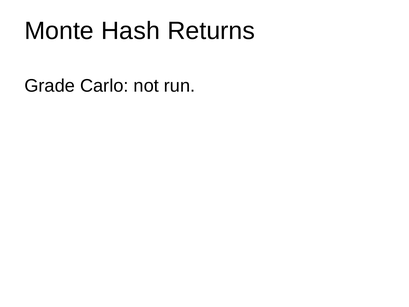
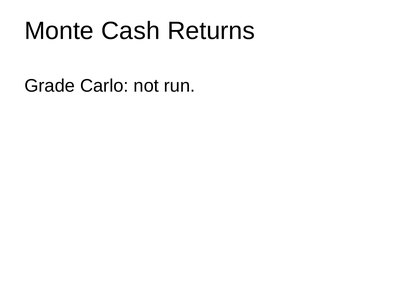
Hash: Hash -> Cash
